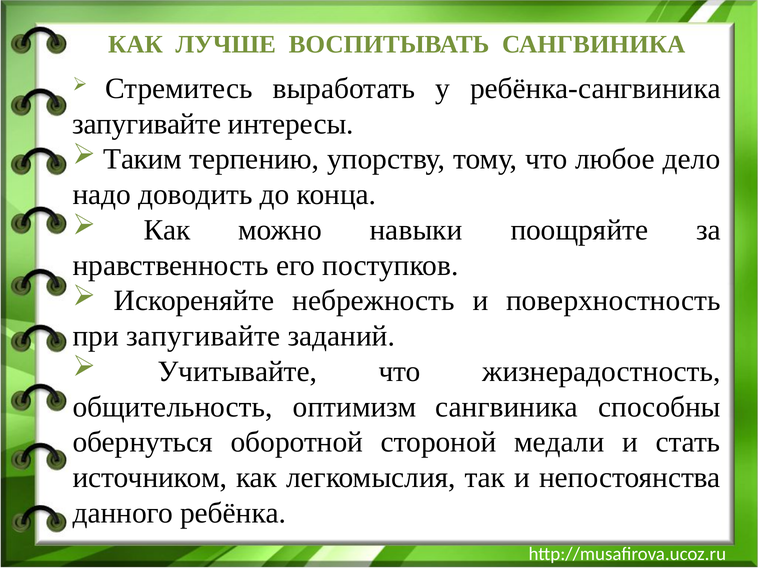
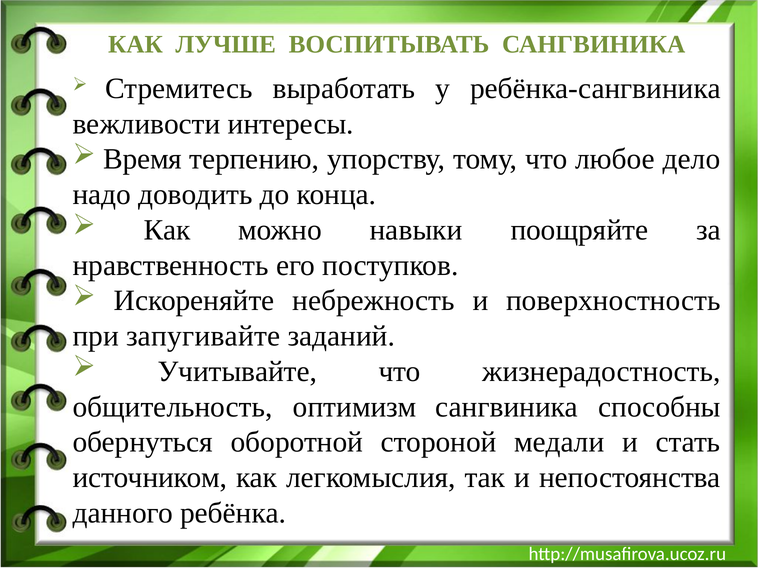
запугивайте at (147, 124): запугивайте -> вежливости
Таким: Таким -> Время
